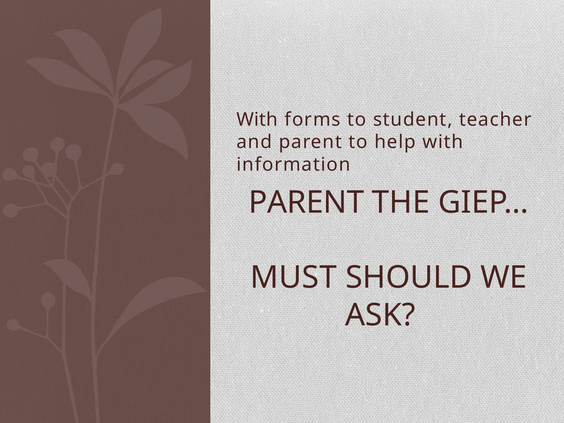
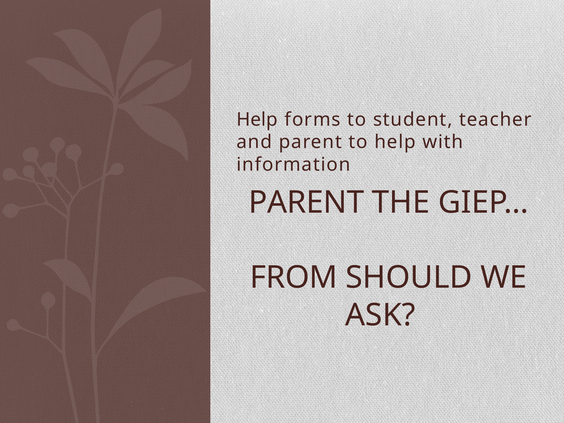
With at (257, 119): With -> Help
MUST: MUST -> FROM
